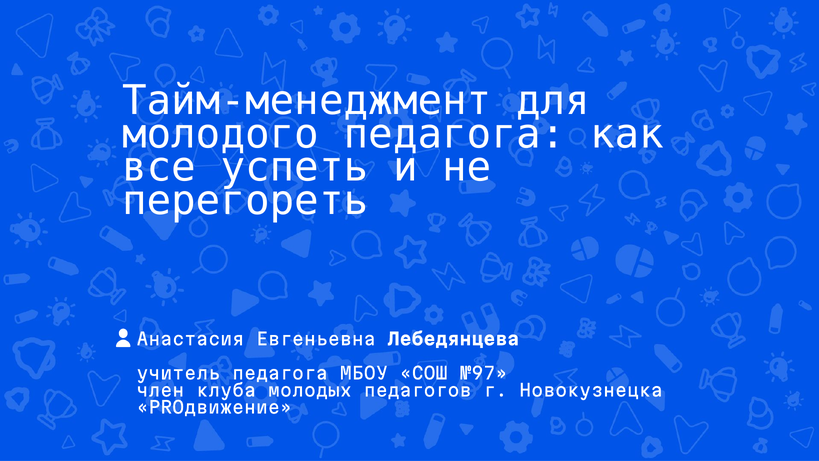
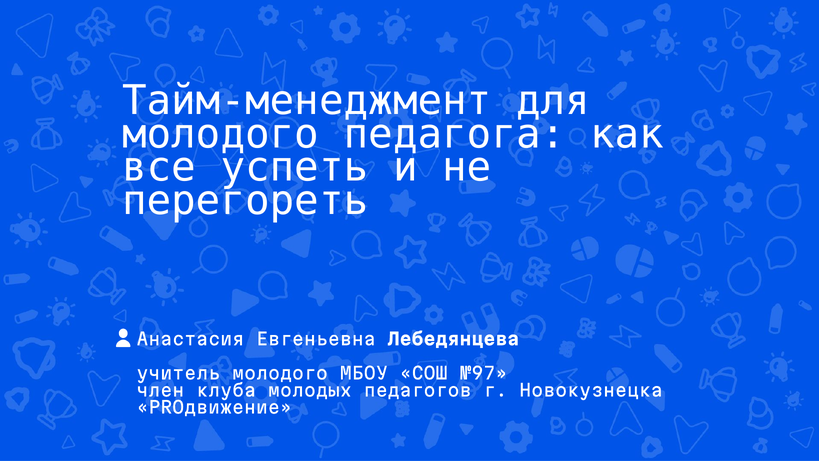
учитель педагога: педагога -> молодого
